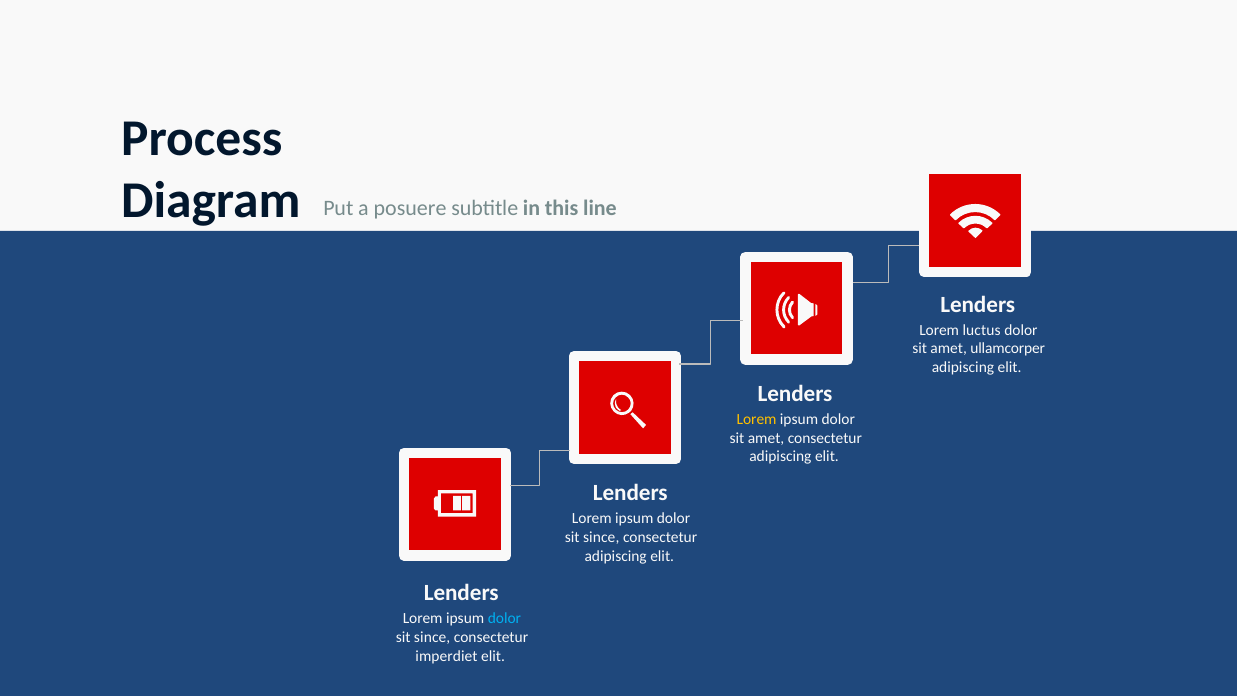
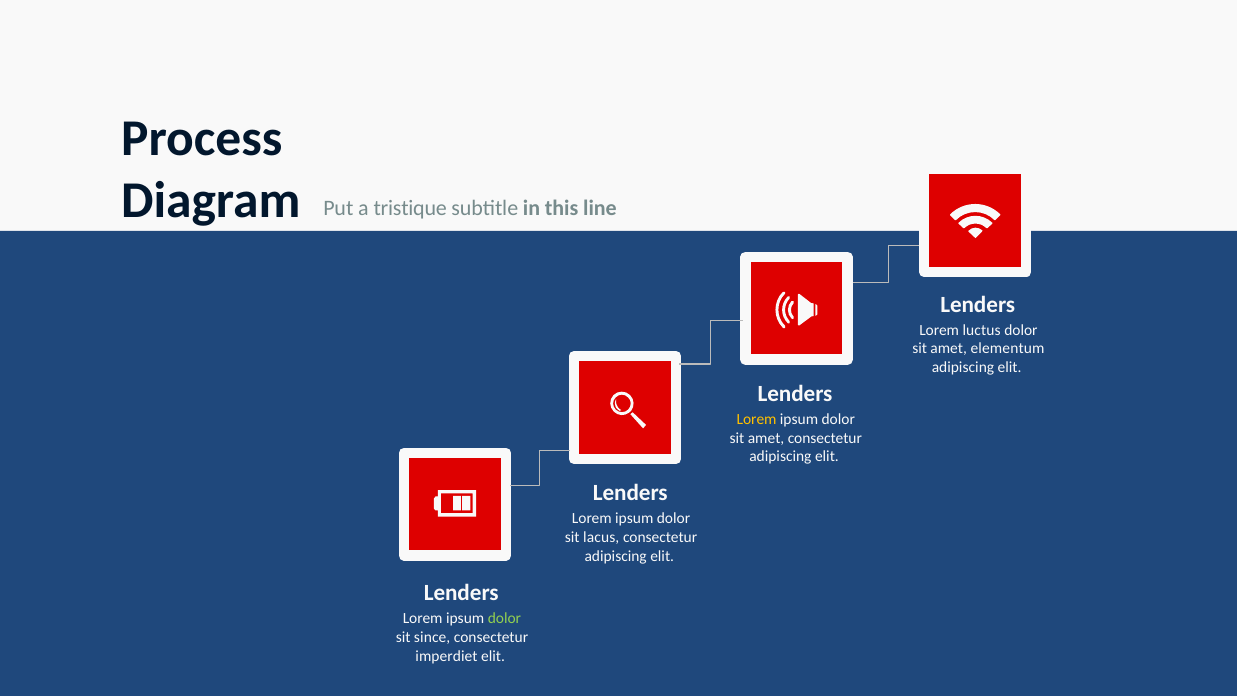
posuere: posuere -> tristique
ullamcorper: ullamcorper -> elementum
since at (601, 537): since -> lacus
dolor at (504, 619) colour: light blue -> light green
